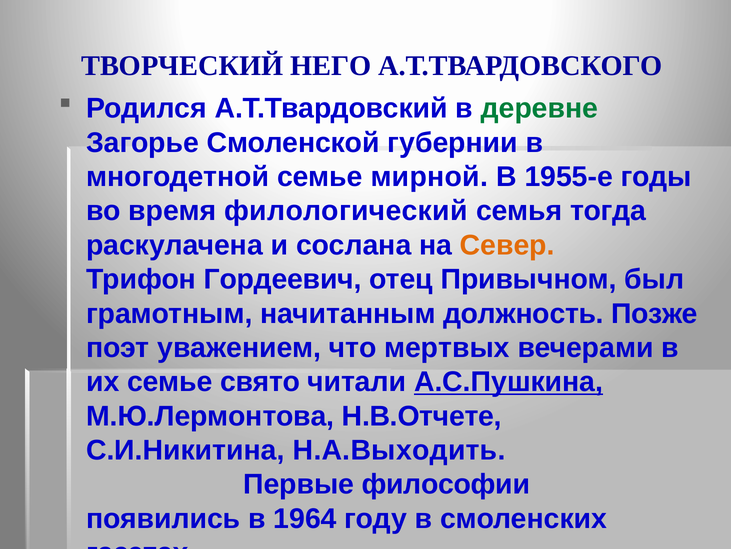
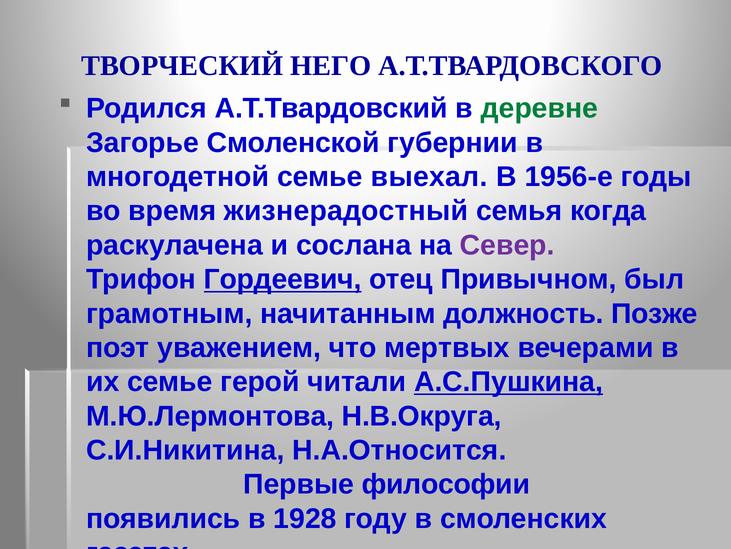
мирной: мирной -> выехал
1955-е: 1955-е -> 1956-е
филологический: филологический -> жизнерадостный
тогда: тогда -> когда
Север colour: orange -> purple
Гордеевич underline: none -> present
свято: свято -> герой
Н.В.Отчете: Н.В.Отчете -> Н.В.Округа
Н.А.Выходить: Н.А.Выходить -> Н.А.Относится
1964: 1964 -> 1928
